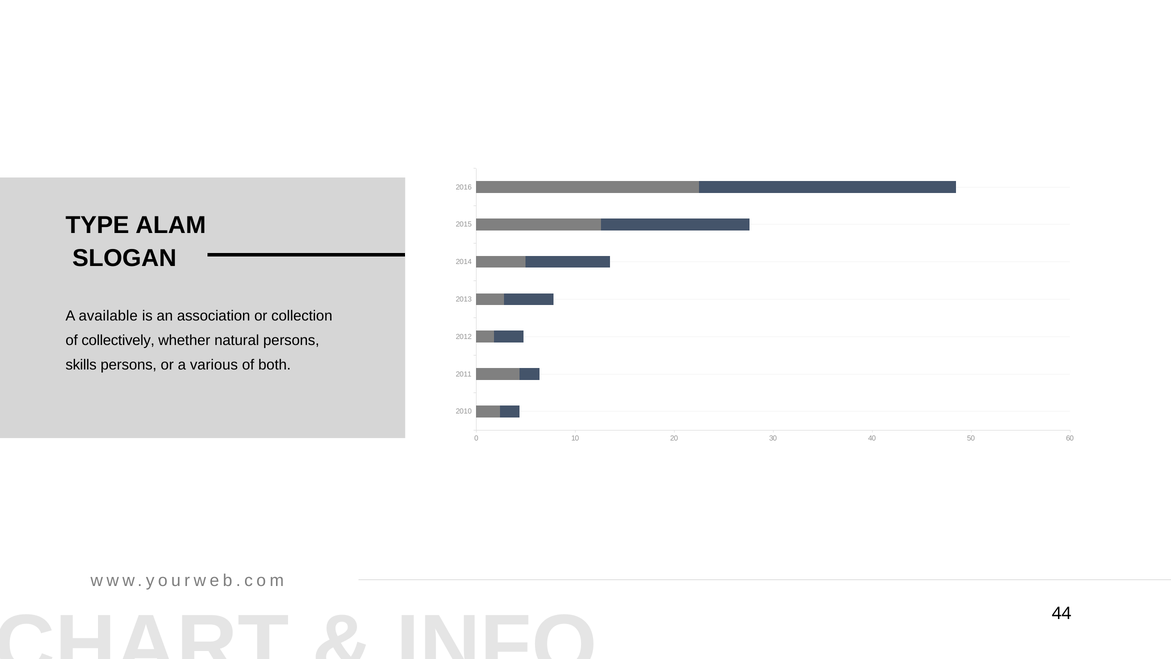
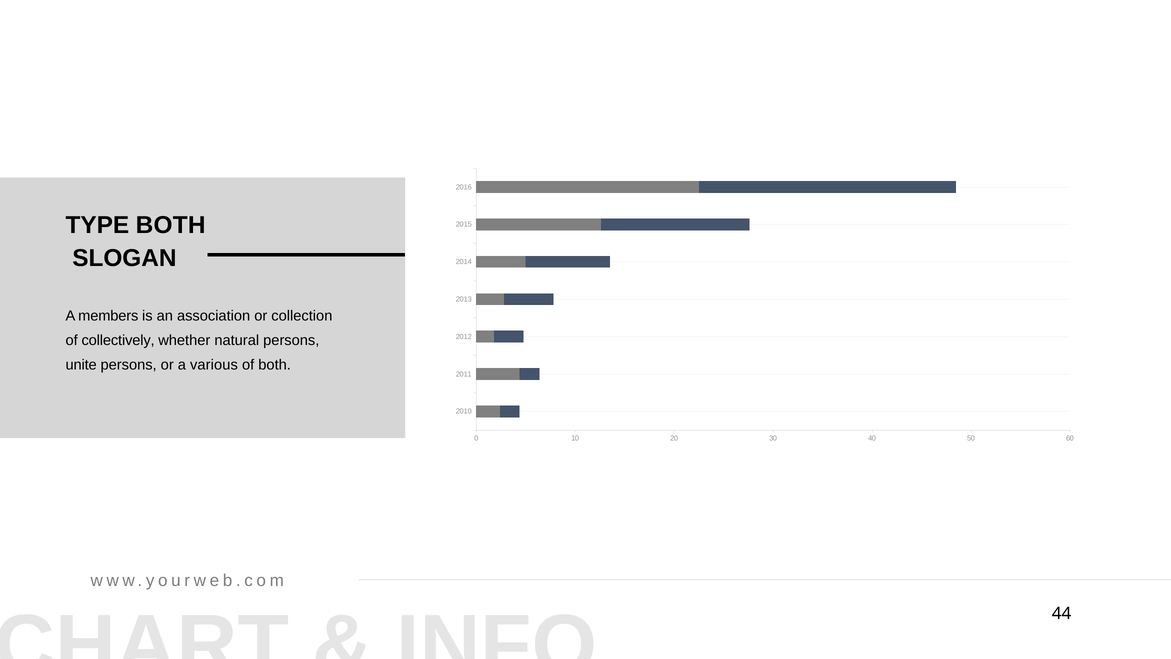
TYPE ALAM: ALAM -> BOTH
available: available -> members
skills: skills -> unite
